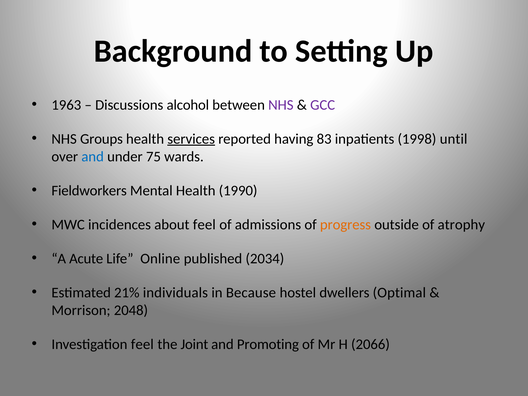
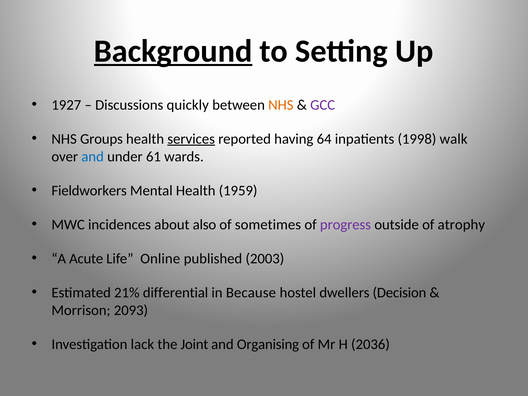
Background underline: none -> present
1963: 1963 -> 1927
alcohol: alcohol -> quickly
NHS at (281, 105) colour: purple -> orange
83: 83 -> 64
until: until -> walk
75: 75 -> 61
1990: 1990 -> 1959
about feel: feel -> also
admissions: admissions -> sometimes
progress colour: orange -> purple
2034: 2034 -> 2003
individuals: individuals -> differential
Optimal: Optimal -> Decision
2048: 2048 -> 2093
Investigation feel: feel -> lack
Promoting: Promoting -> Organising
2066: 2066 -> 2036
